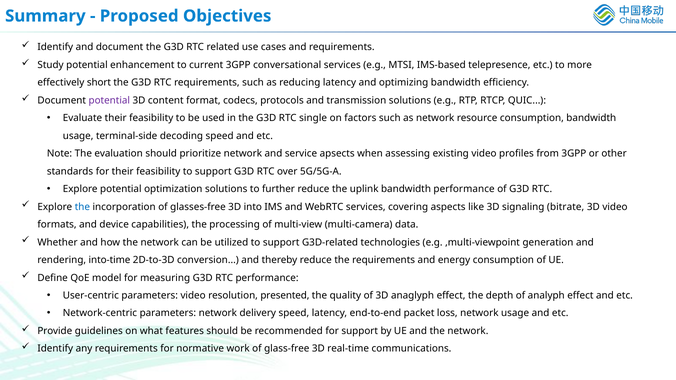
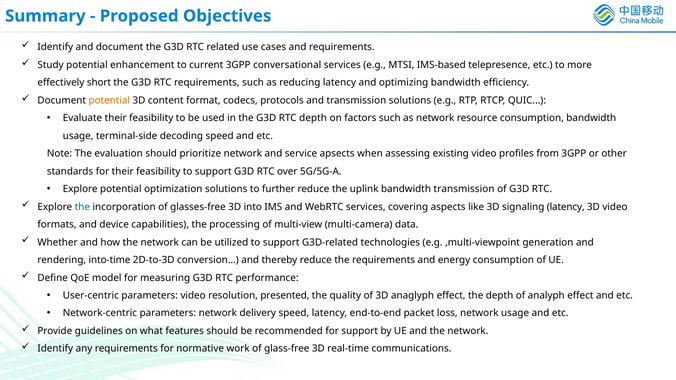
potential at (109, 100) colour: purple -> orange
RTC single: single -> depth
bandwidth performance: performance -> transmission
signaling bitrate: bitrate -> latency
